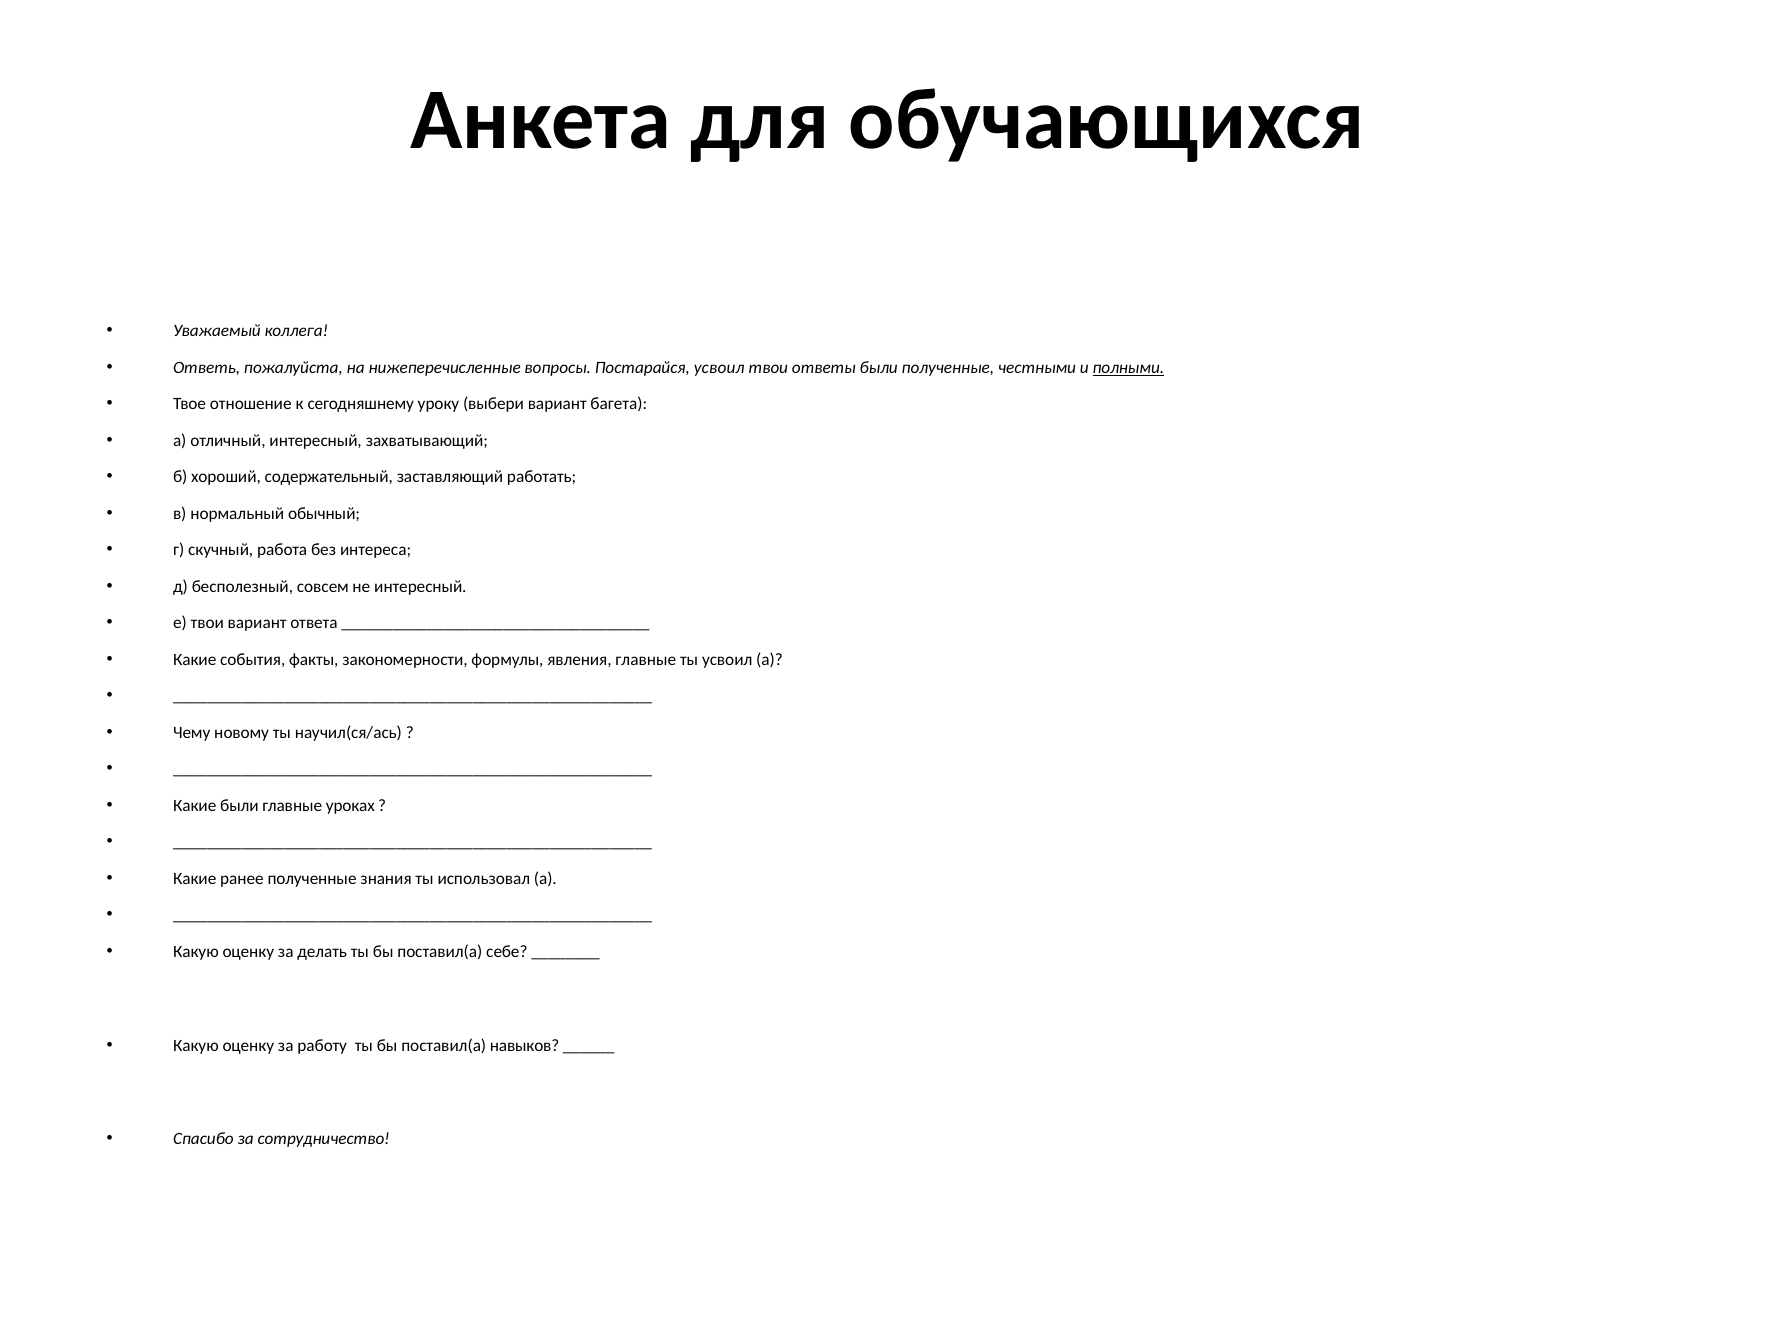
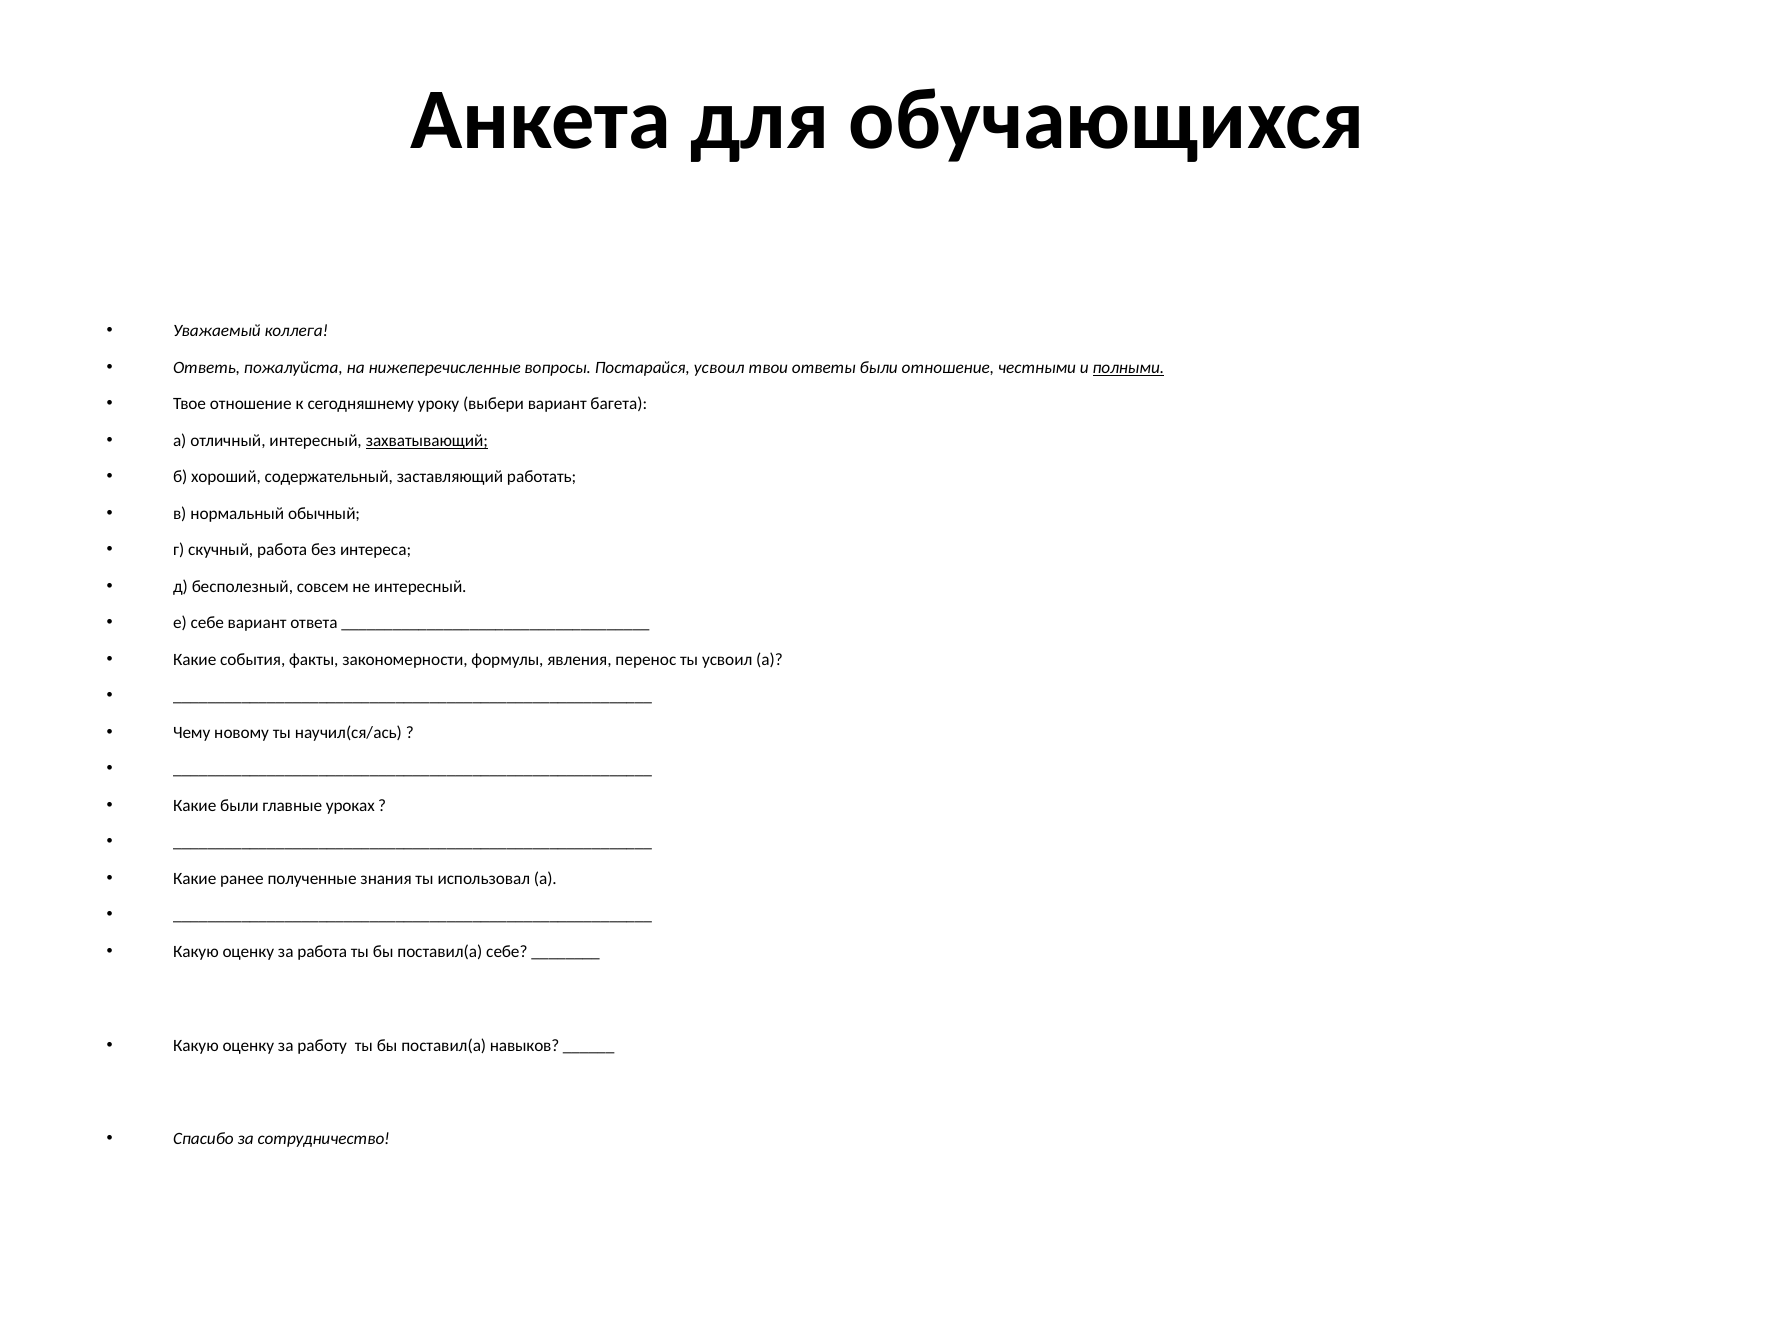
были полученные: полученные -> отношение
захватывающий underline: none -> present
е твои: твои -> себе
явления главные: главные -> перенос
за делать: делать -> работа
